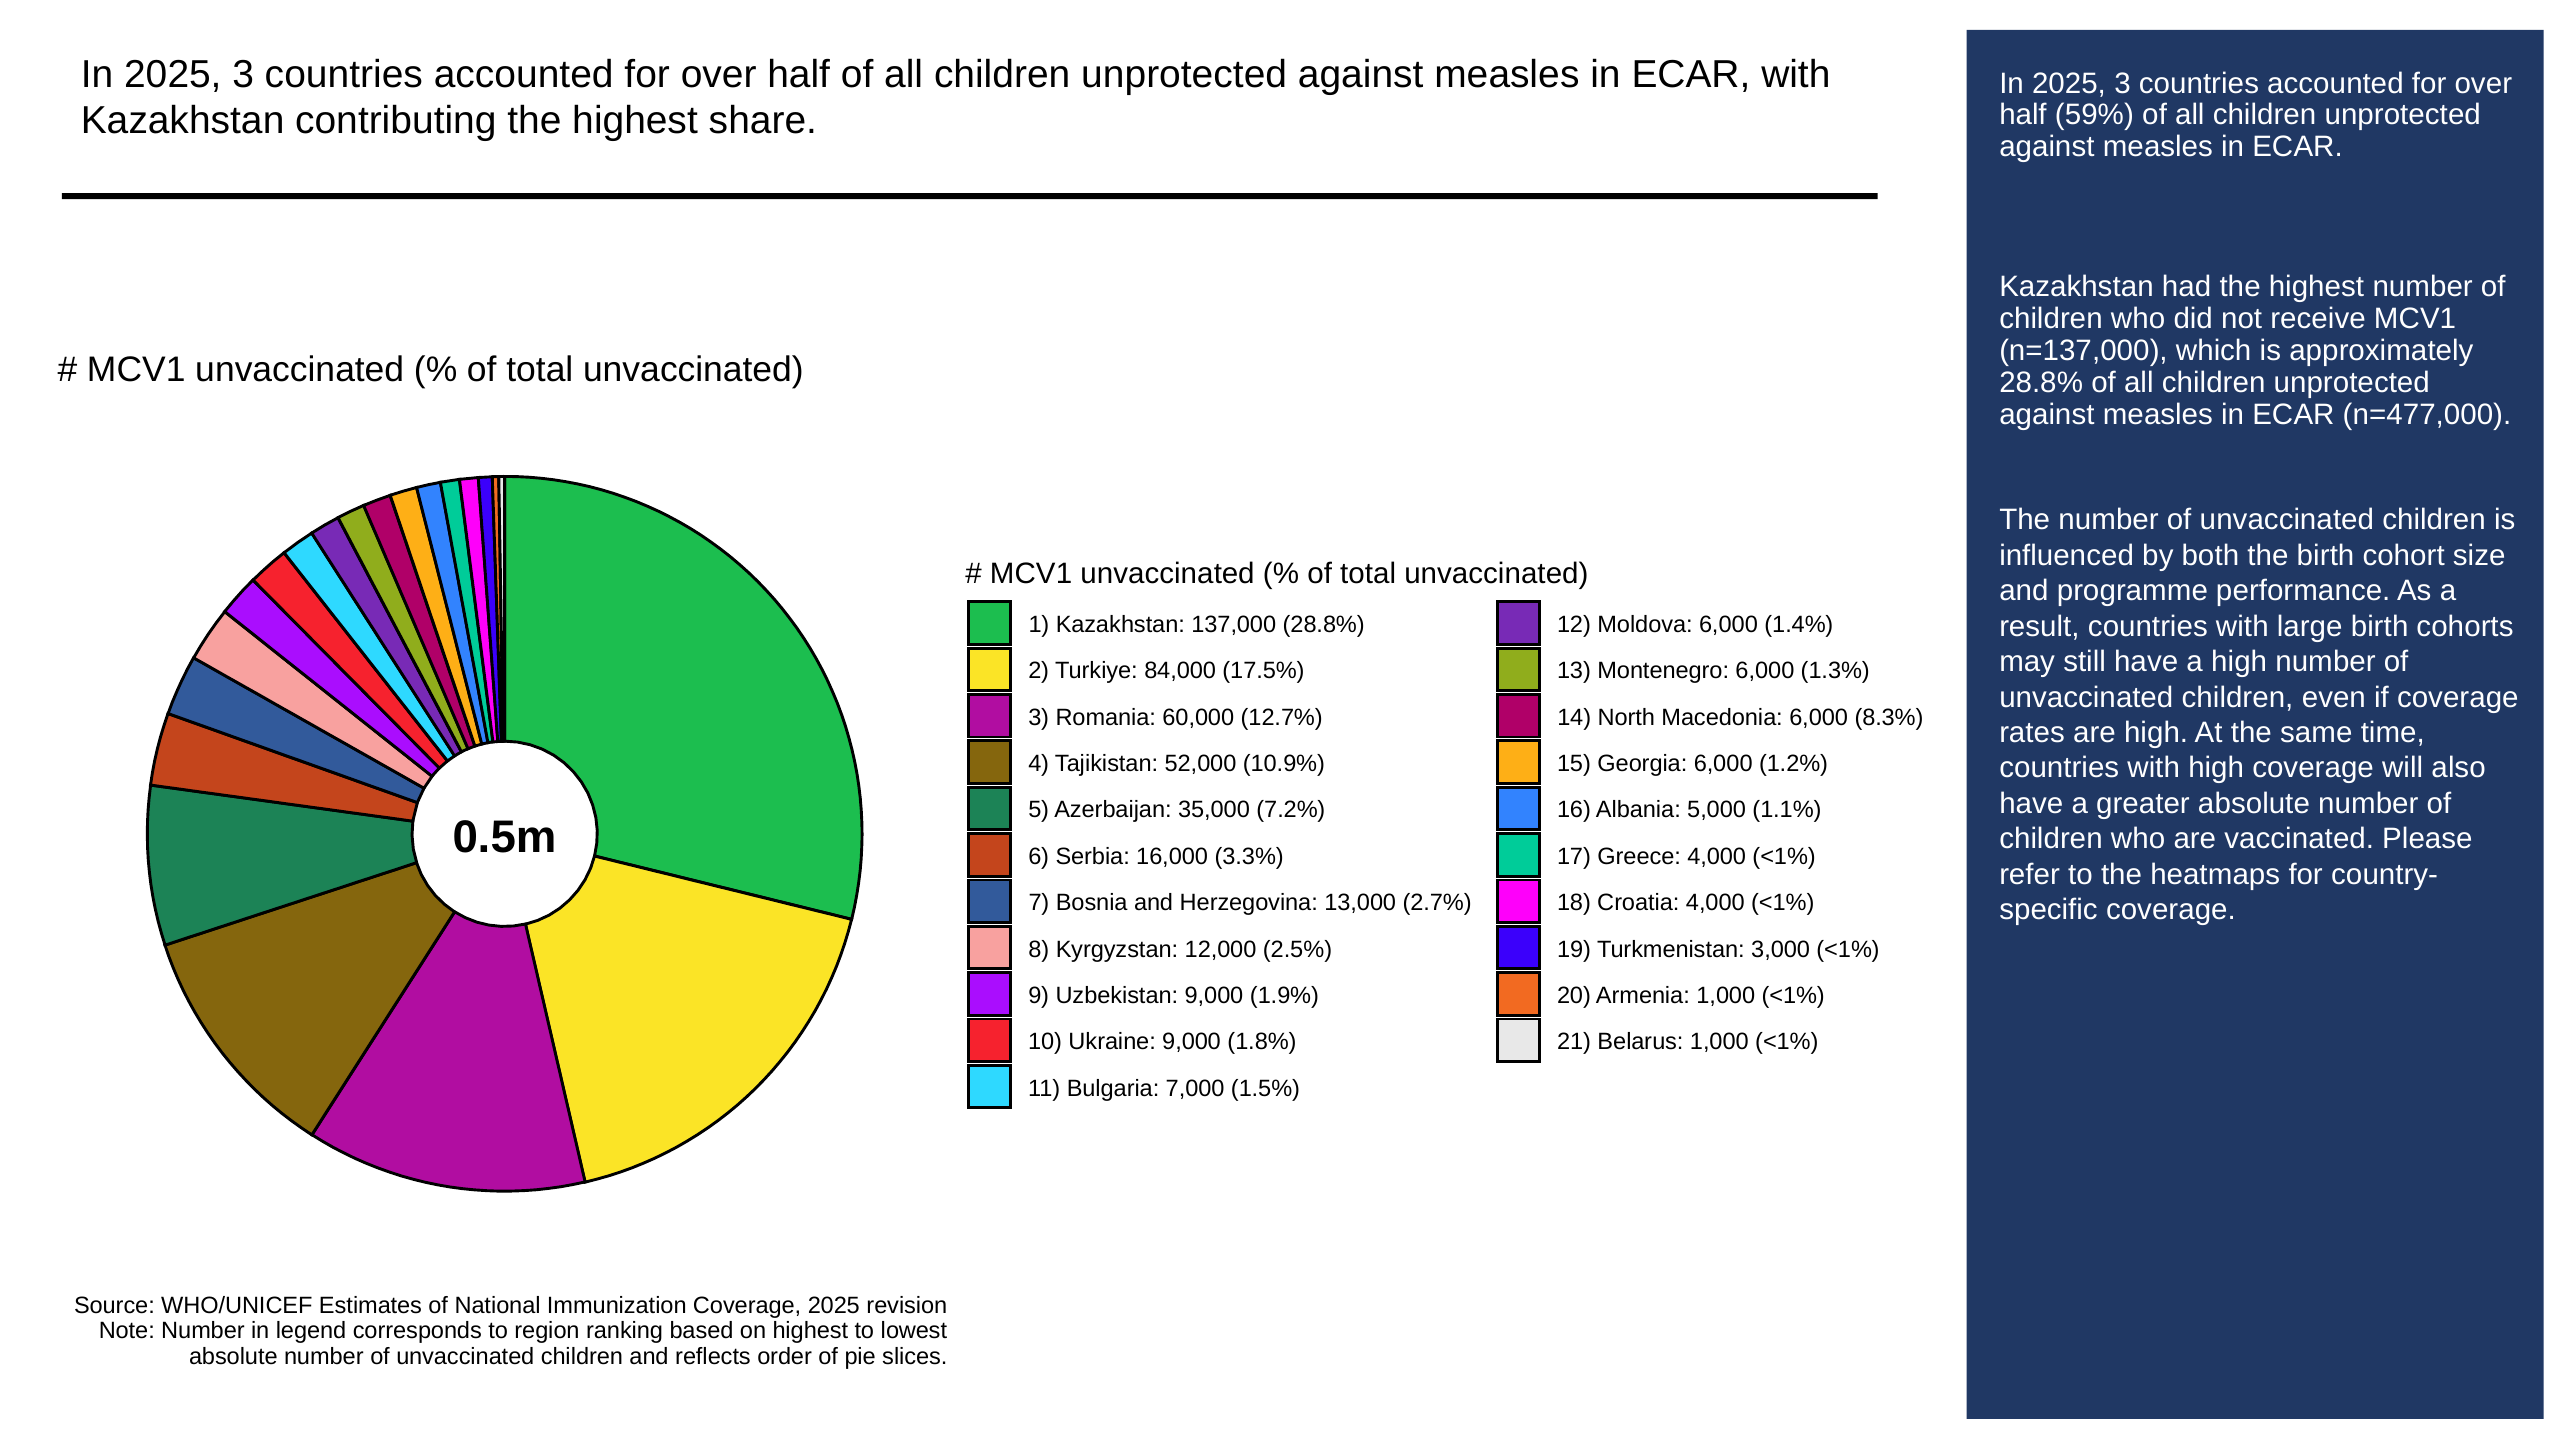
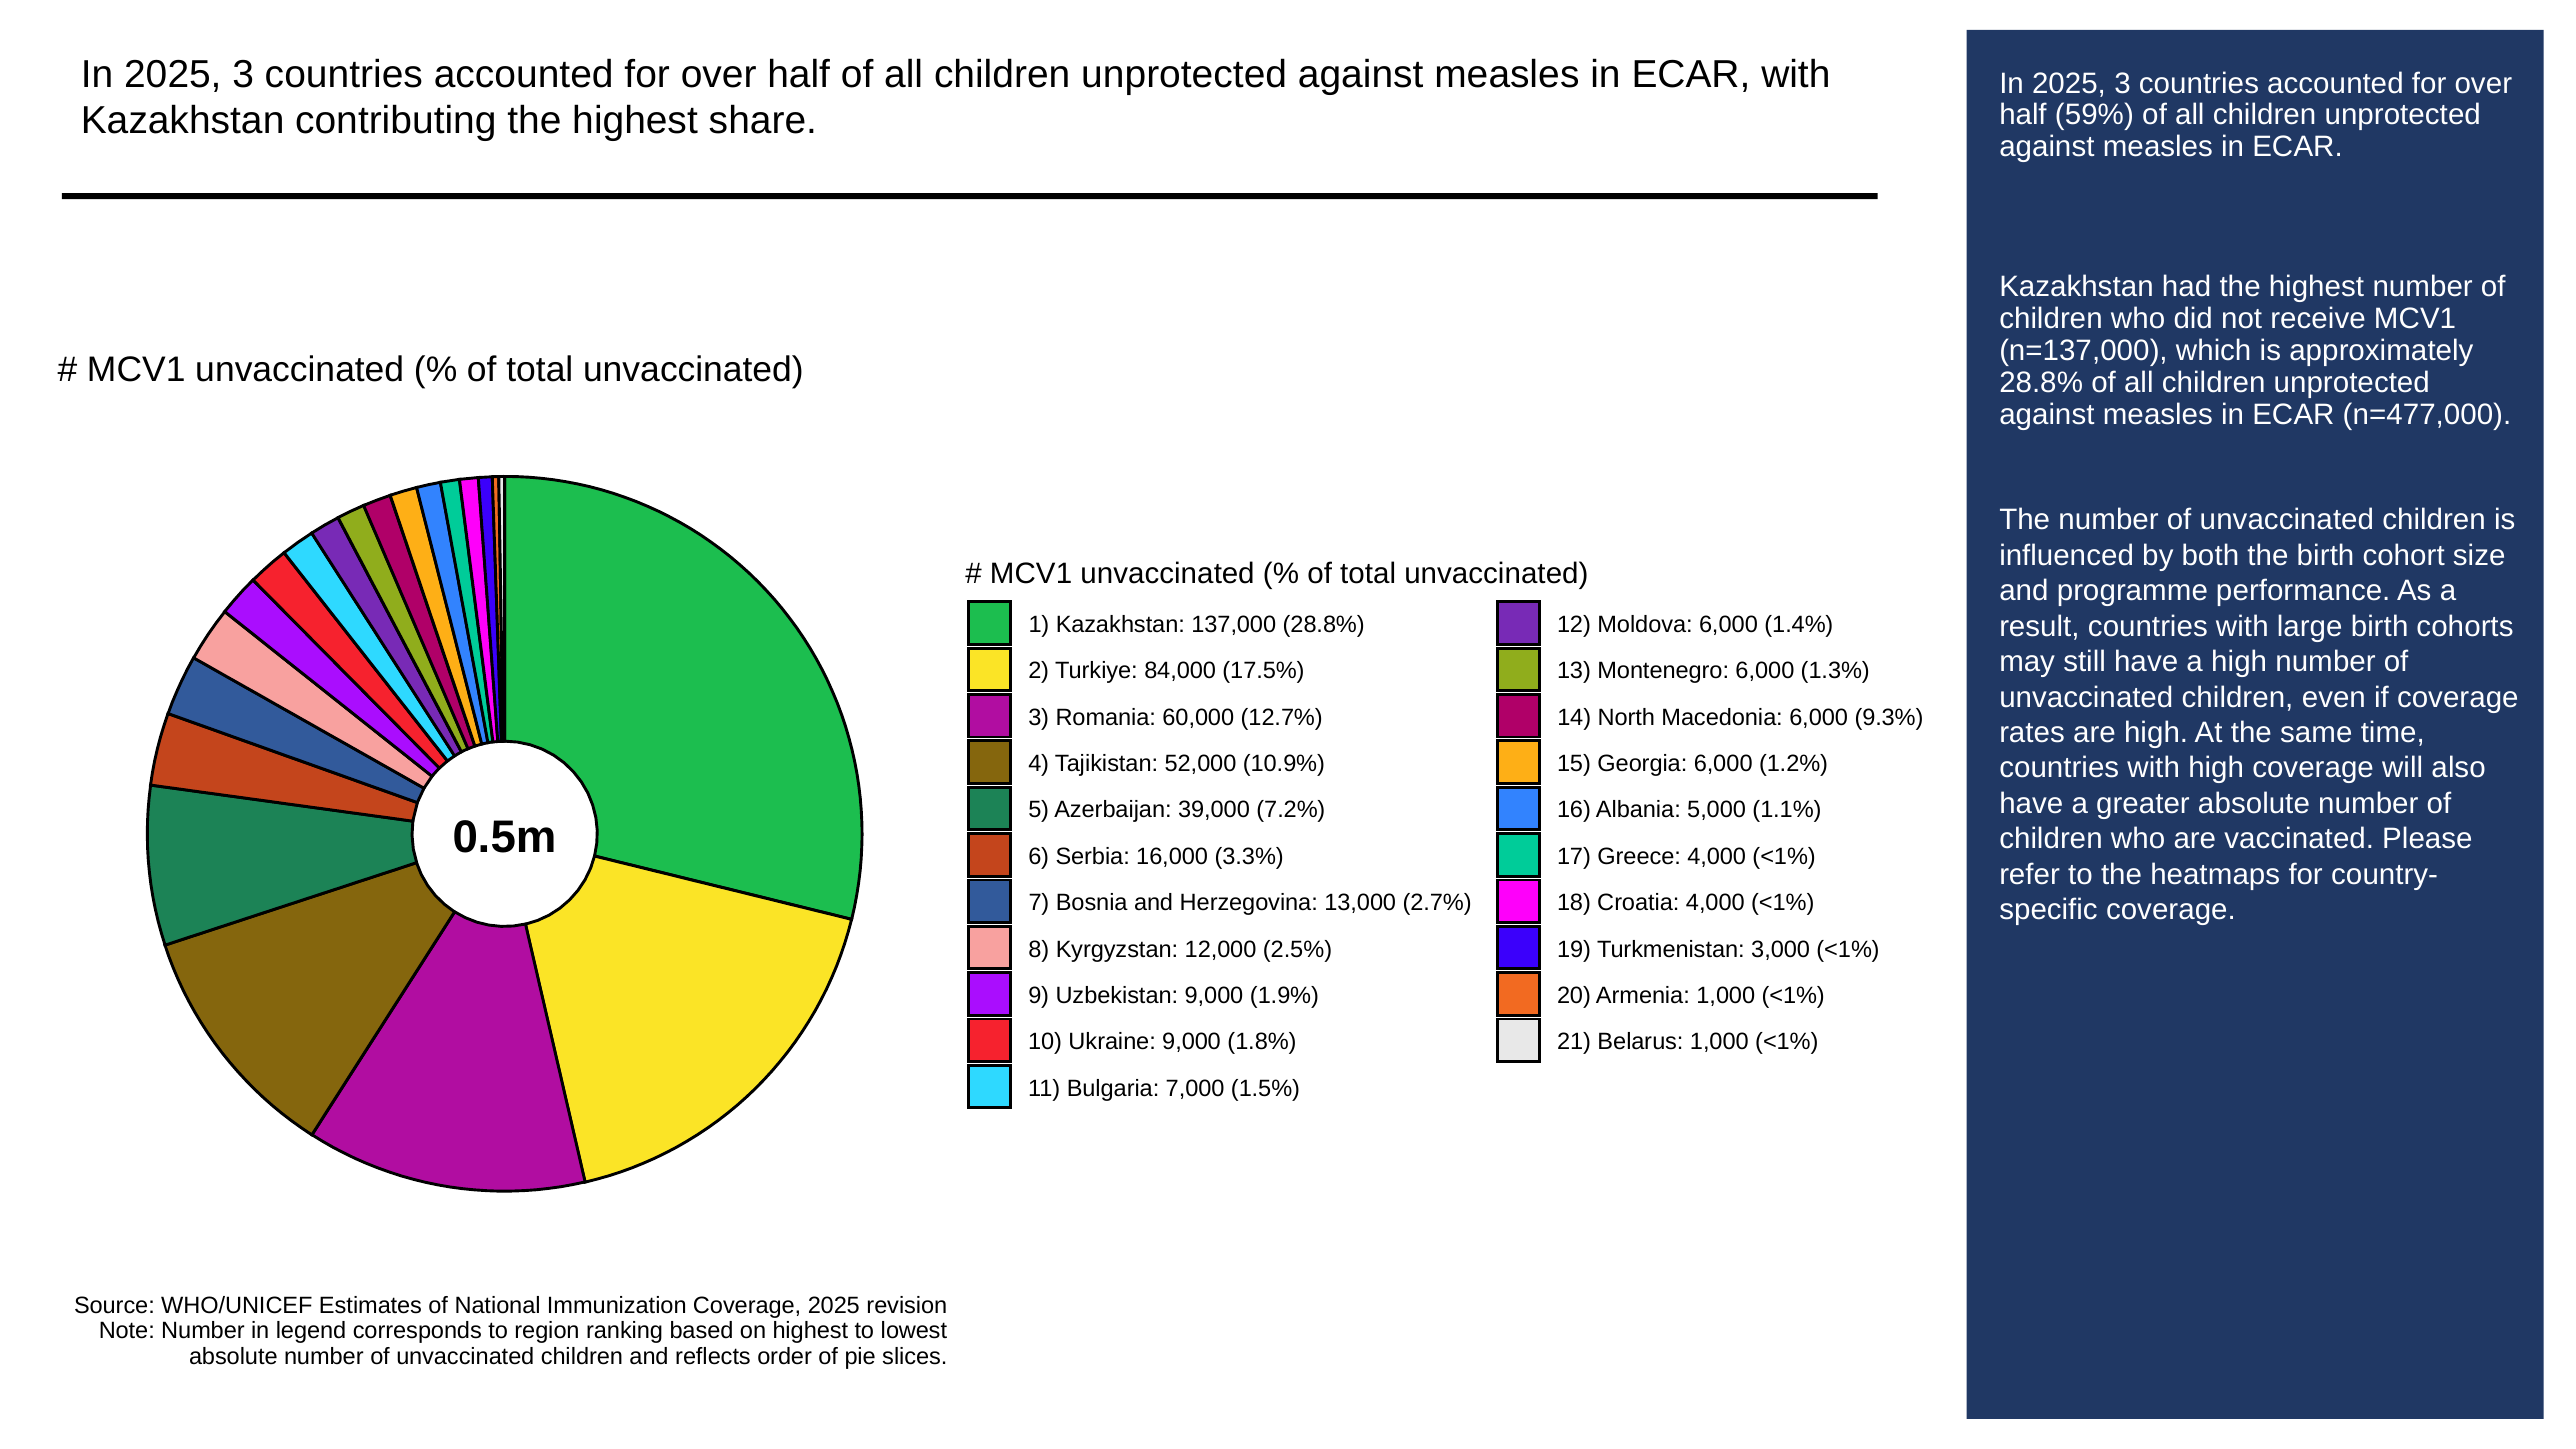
8.3%: 8.3% -> 9.3%
35,000: 35,000 -> 39,000
